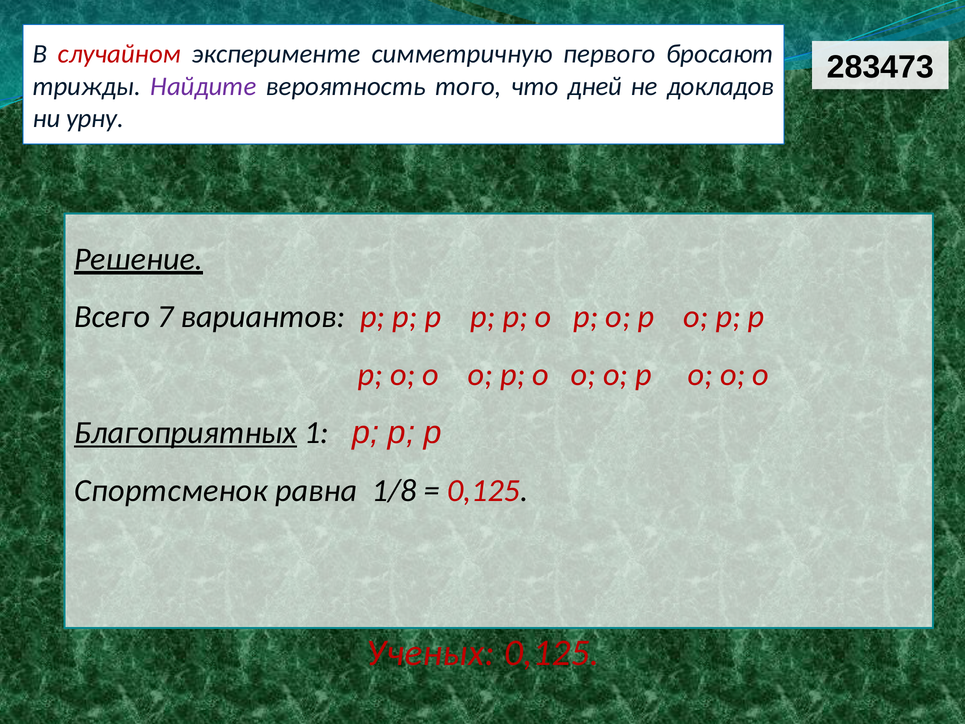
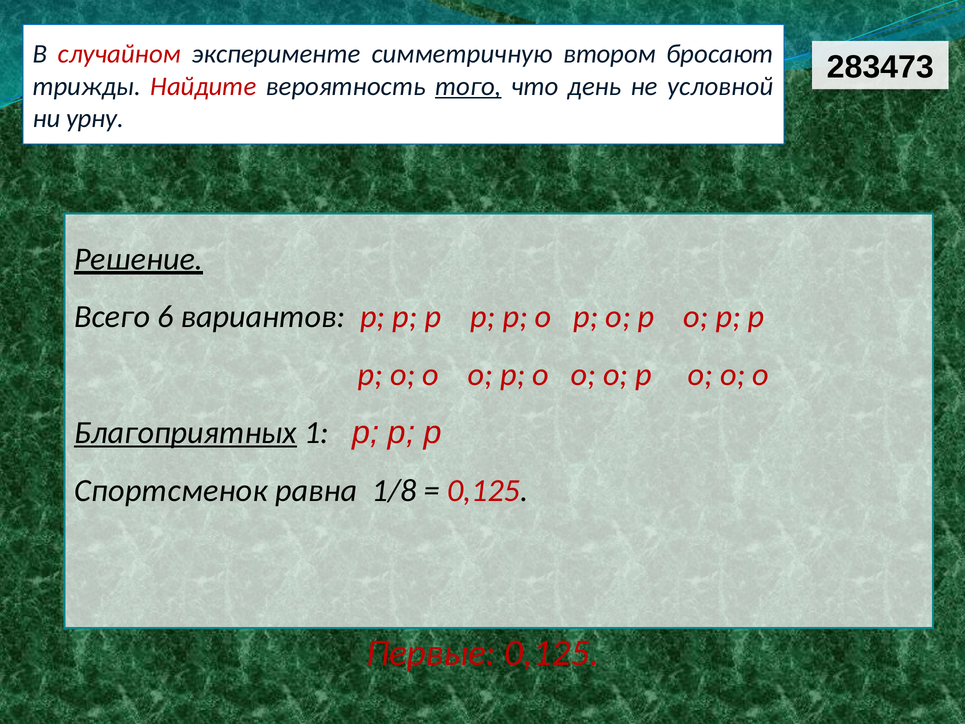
первого: первого -> втором
Найдите colour: purple -> red
того underline: none -> present
дней: дней -> день
докладов: докладов -> условной
7: 7 -> 6
Ученых: Ученых -> Первые
